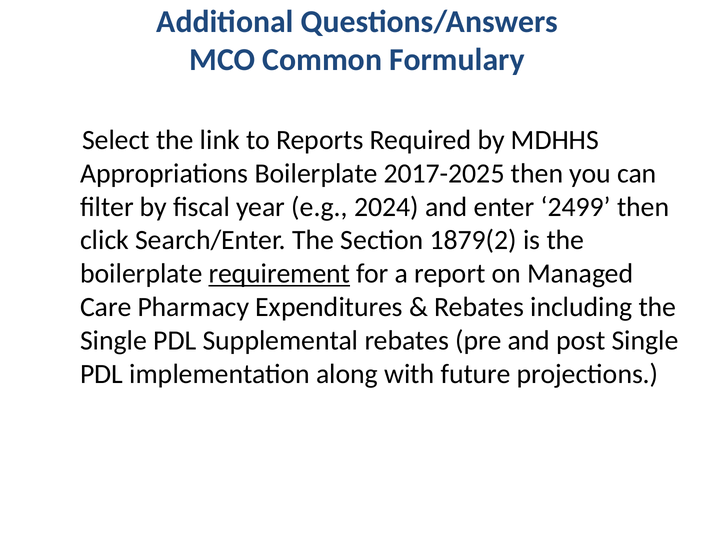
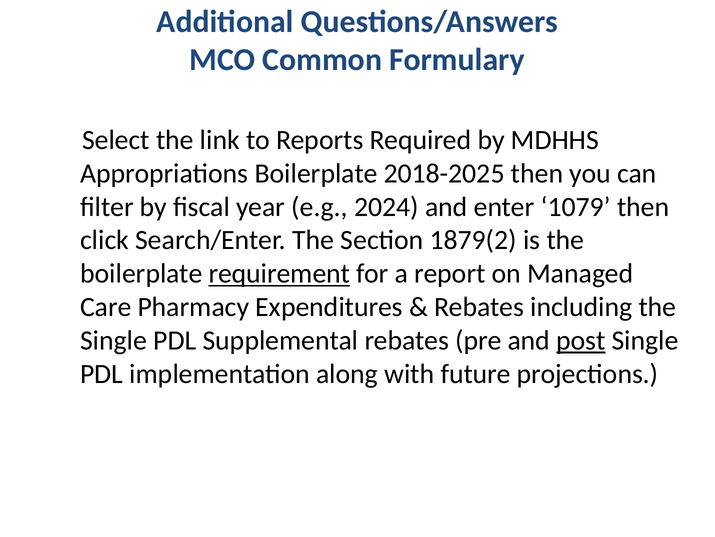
2017-2025: 2017-2025 -> 2018-2025
2499: 2499 -> 1079
post underline: none -> present
